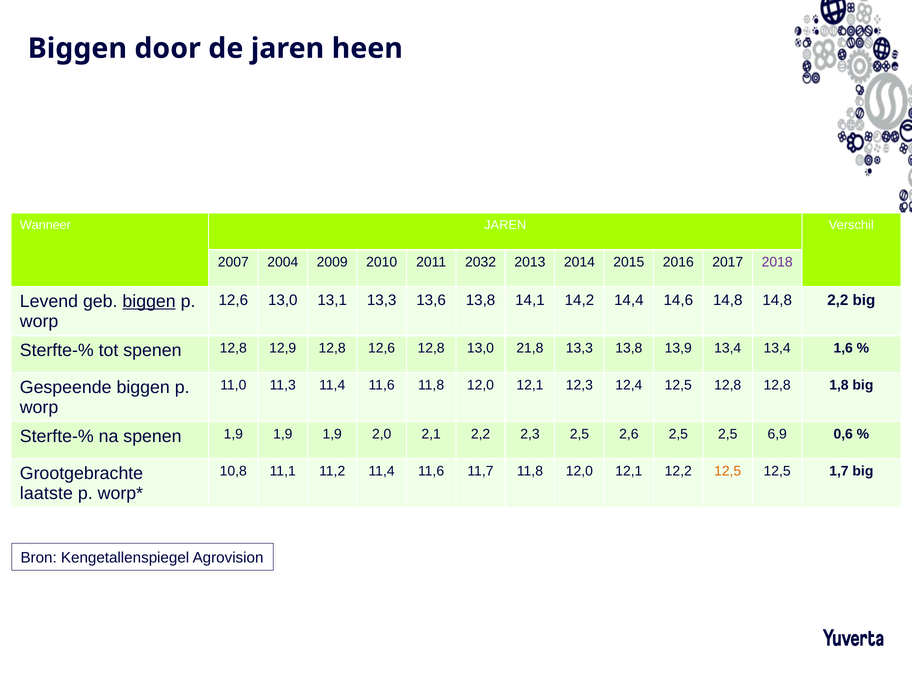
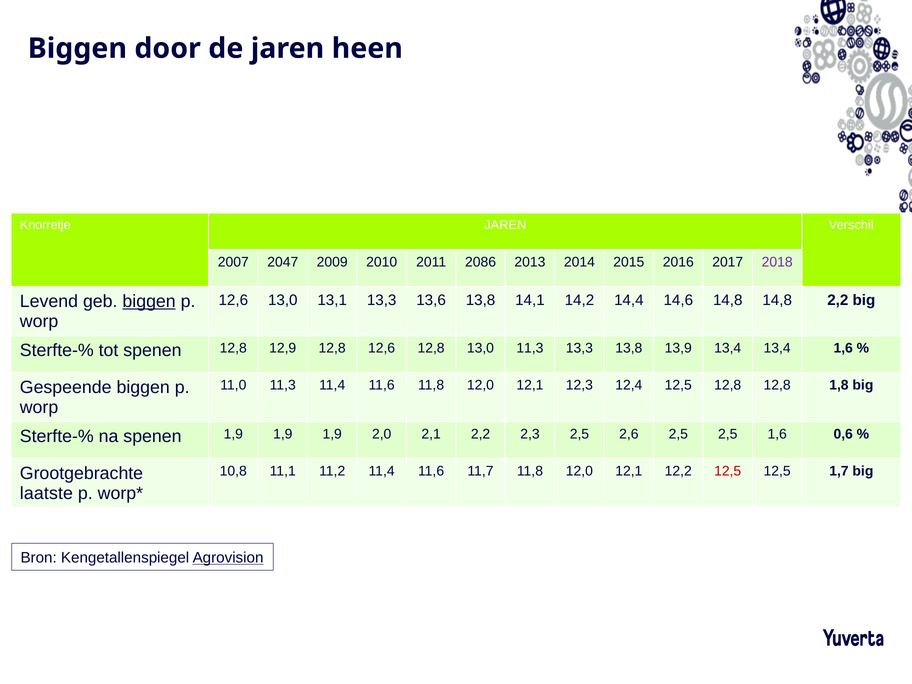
Wanneer: Wanneer -> Knorretje
2004: 2004 -> 2047
2032: 2032 -> 2086
13,0 21,8: 21,8 -> 11,3
2,5 6,9: 6,9 -> 1,6
12,5 at (728, 471) colour: orange -> red
Agrovision underline: none -> present
